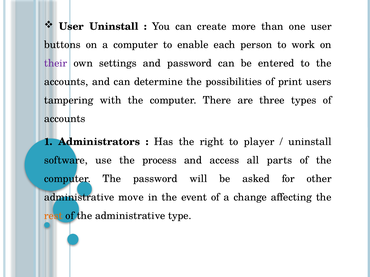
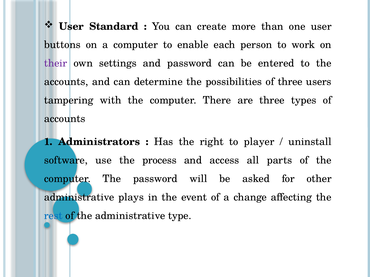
User Uninstall: Uninstall -> Standard
of print: print -> three
move: move -> plays
rest colour: orange -> blue
